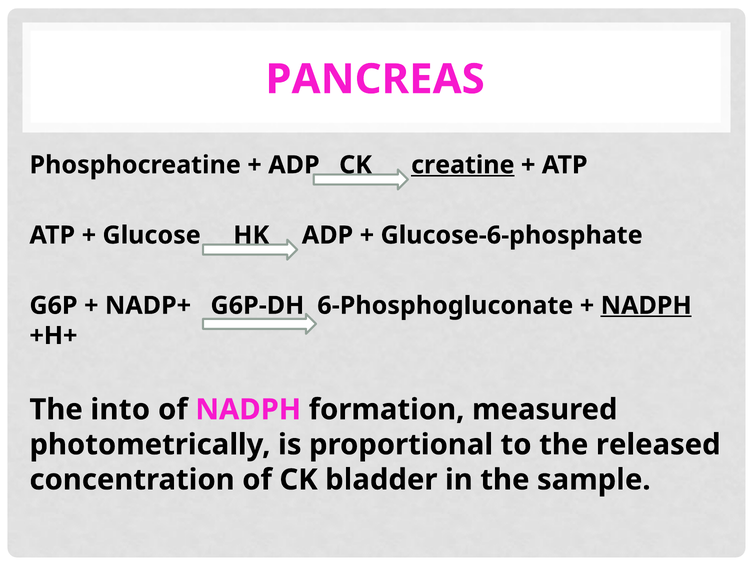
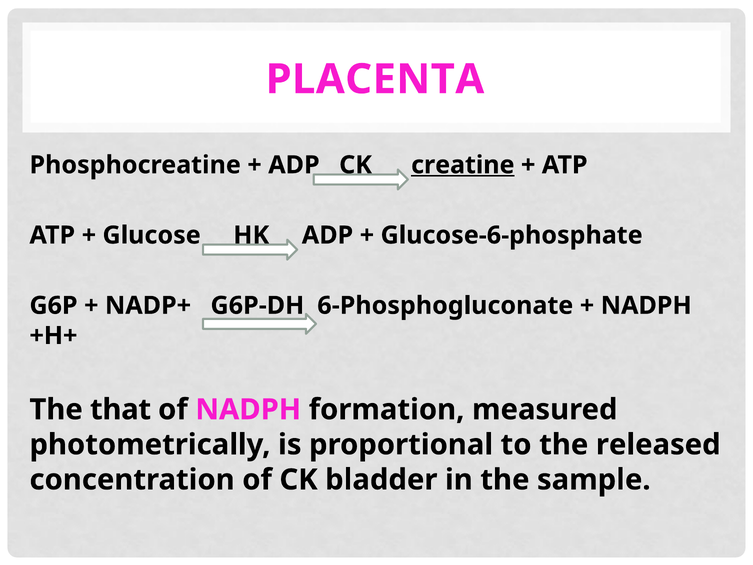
PANCREAS: PANCREAS -> PLACENTA
NADPH at (646, 305) underline: present -> none
into: into -> that
